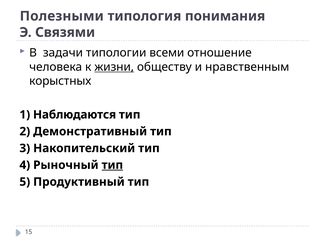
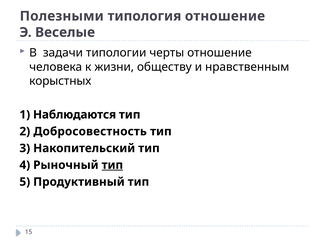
типология понимания: понимания -> отношение
Связями: Связями -> Веселые
всеми: всеми -> черты
жизни underline: present -> none
Демонстративный: Демонстративный -> Добросовестность
